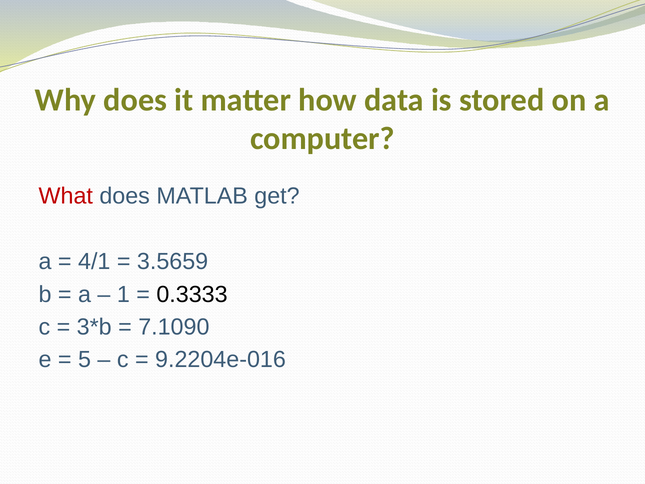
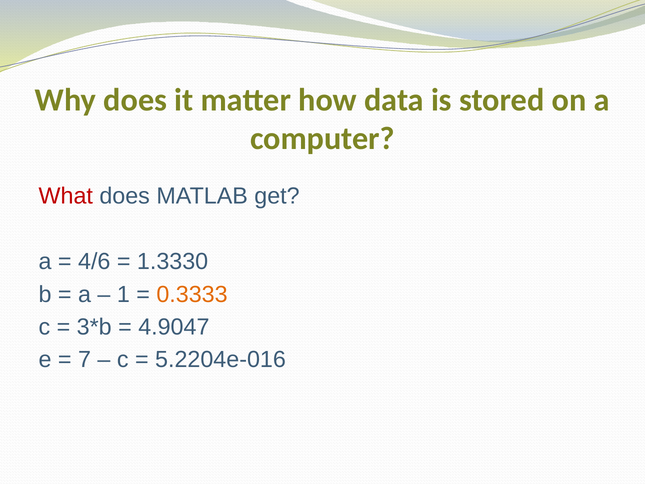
4/1: 4/1 -> 4/6
3.5659: 3.5659 -> 1.3330
0.3333 colour: black -> orange
7.1090: 7.1090 -> 4.9047
5: 5 -> 7
9.2204e-016: 9.2204e-016 -> 5.2204e-016
